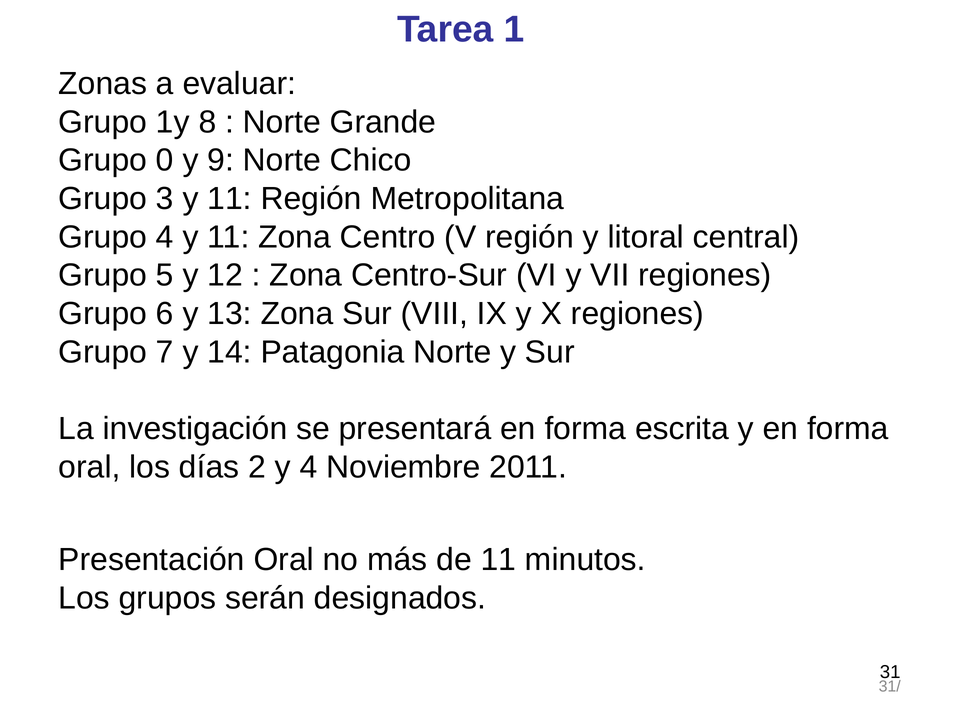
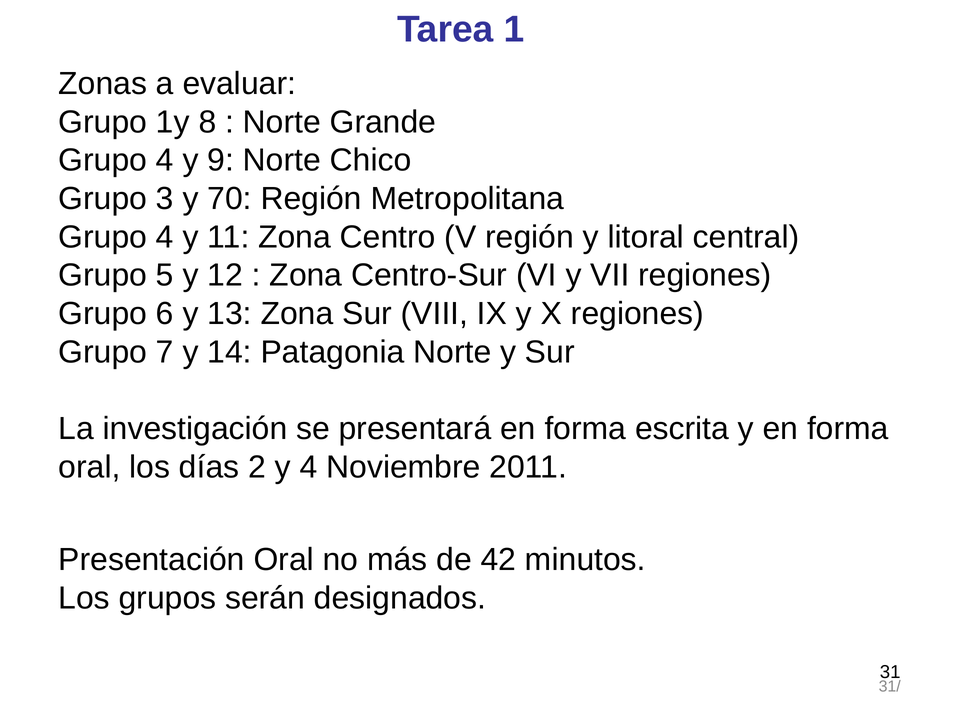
0 at (165, 160): 0 -> 4
3 y 11: 11 -> 70
de 11: 11 -> 42
